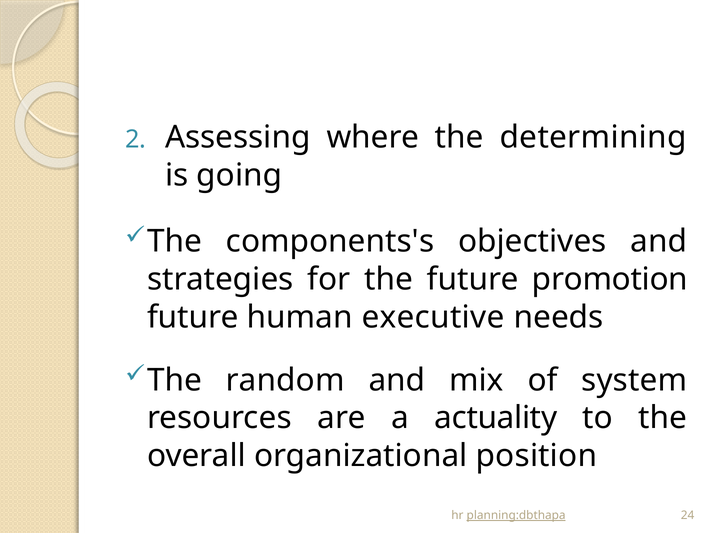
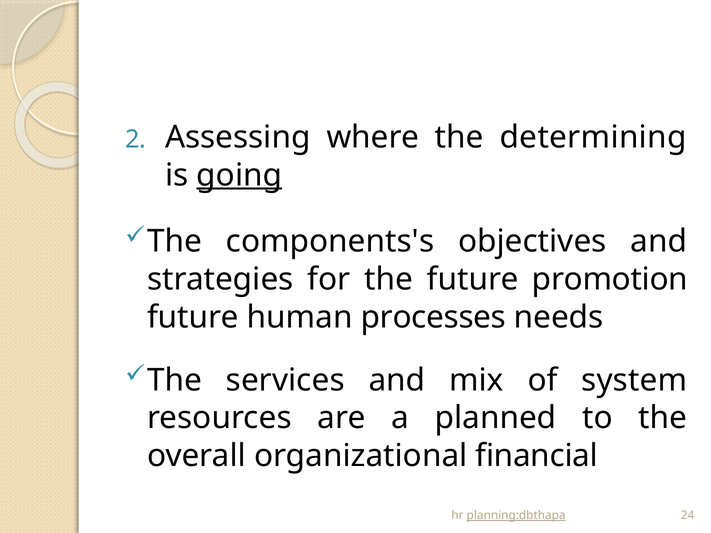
going underline: none -> present
executive: executive -> processes
random: random -> services
actuality: actuality -> planned
position: position -> financial
